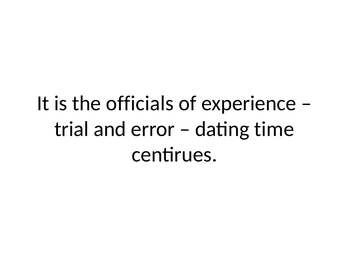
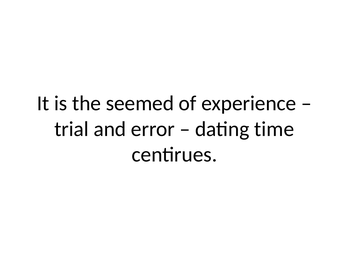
officials: officials -> seemed
